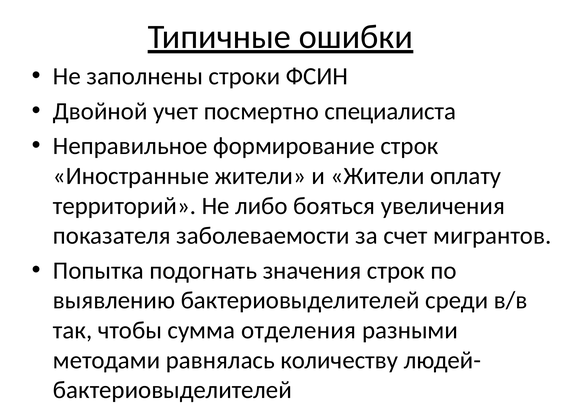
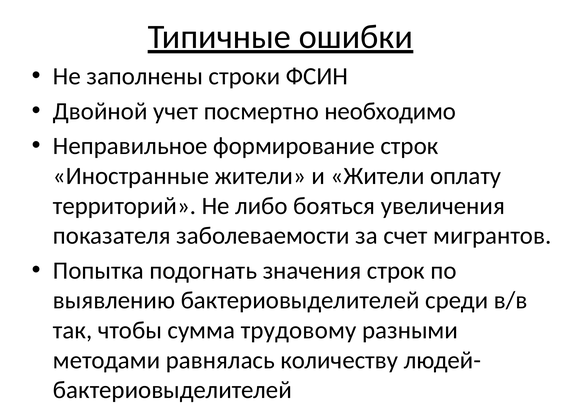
специалиста: специалиста -> необходимо
отделения: отделения -> трудовому
